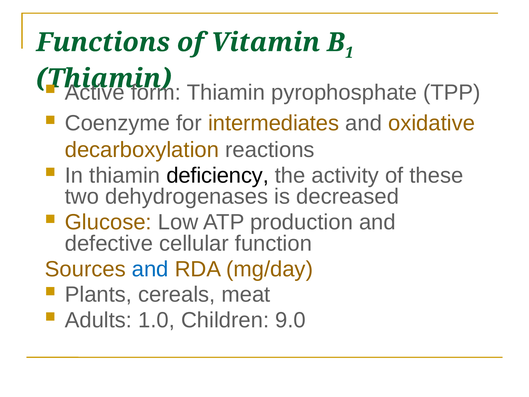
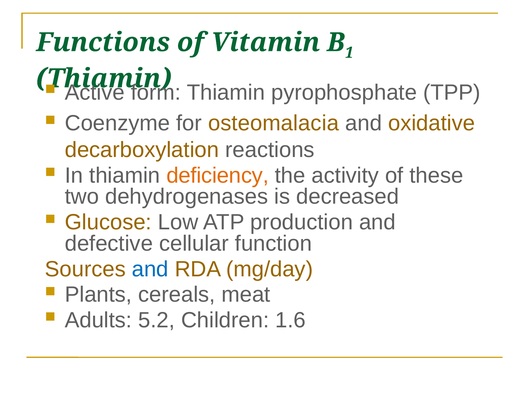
intermediates: intermediates -> osteomalacia
deficiency colour: black -> orange
1.0: 1.0 -> 5.2
9.0: 9.0 -> 1.6
